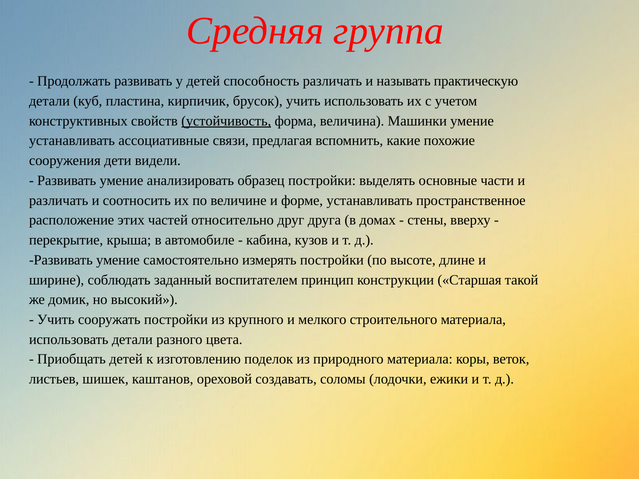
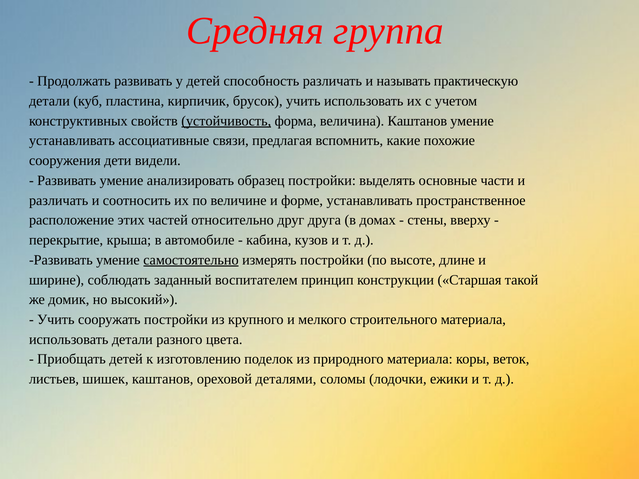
величина Машинки: Машинки -> Каштанов
самостоятельно underline: none -> present
создавать: создавать -> деталями
